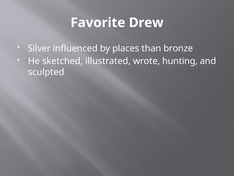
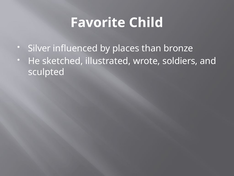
Drew: Drew -> Child
hunting: hunting -> soldiers
